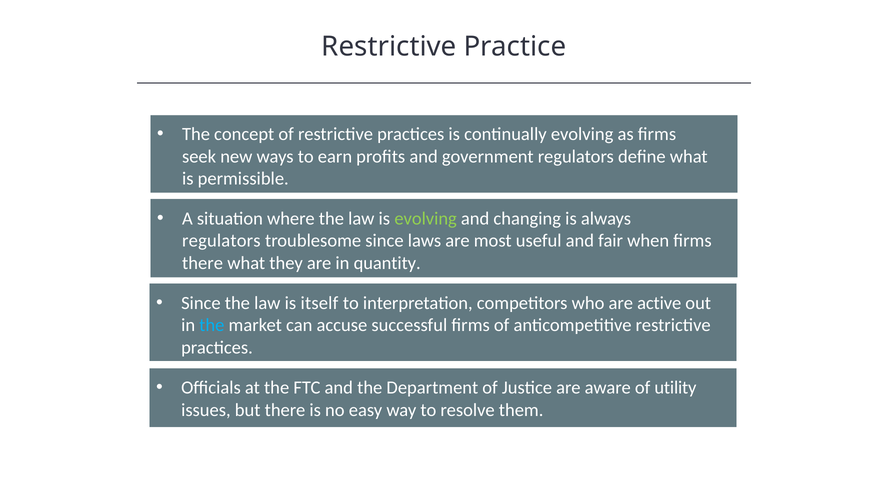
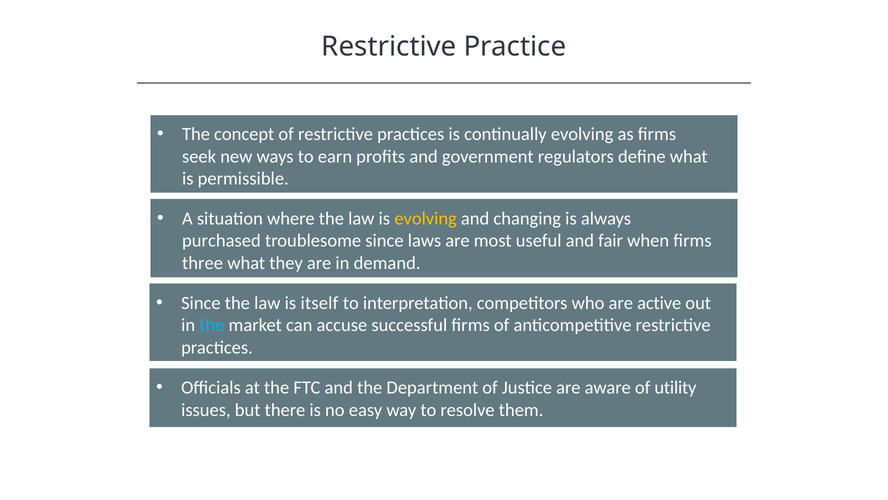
evolving at (426, 218) colour: light green -> yellow
regulators at (221, 240): regulators -> purchased
there at (203, 263): there -> three
quantity: quantity -> demand
